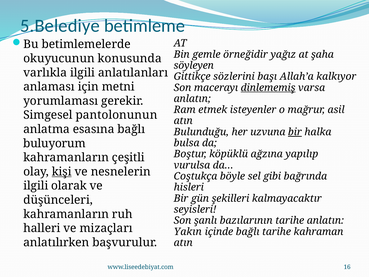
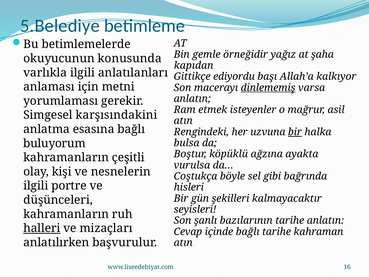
söyleyen: söyleyen -> kapıdan
sözlerini: sözlerini -> ediyordu
pantolonunun: pantolonunun -> karşısındakini
Bulunduğu: Bulunduğu -> Rengindeki
yapılıp: yapılıp -> ayakta
kişi underline: present -> none
olarak: olarak -> portre
halleri underline: none -> present
Yakın: Yakın -> Cevap
